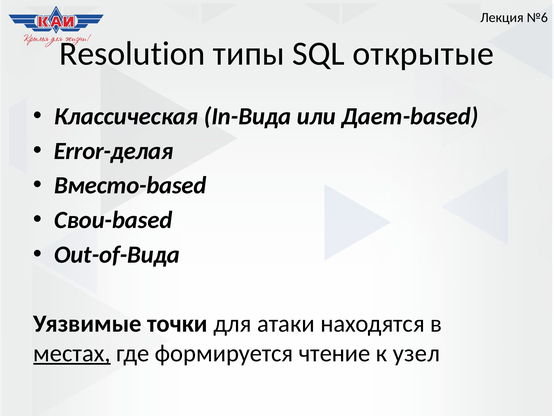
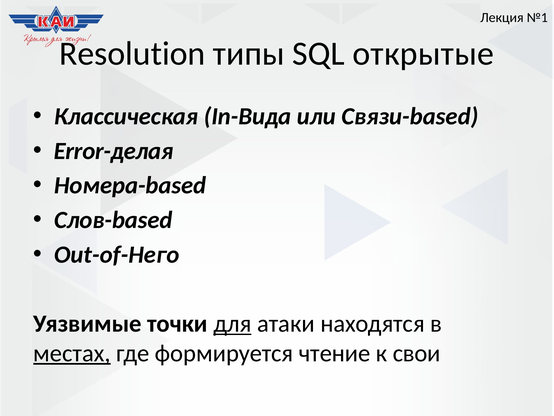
№6: №6 -> №1
Дает-based: Дает-based -> Связи-based
Вместо-based: Вместо-based -> Номера-based
Свои-based: Свои-based -> Слов-based
Out-of-Вида: Out-of-Вида -> Out-of-Него
для underline: none -> present
узел: узел -> свои
